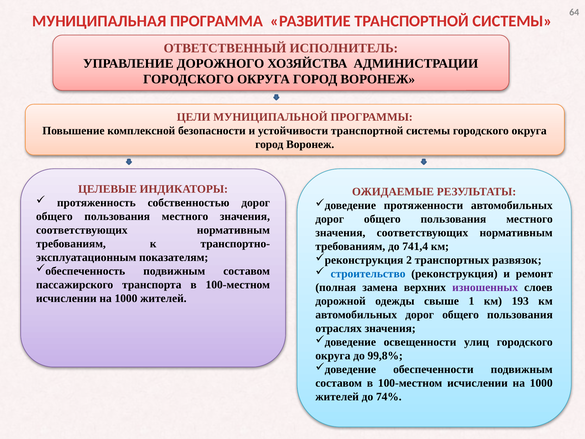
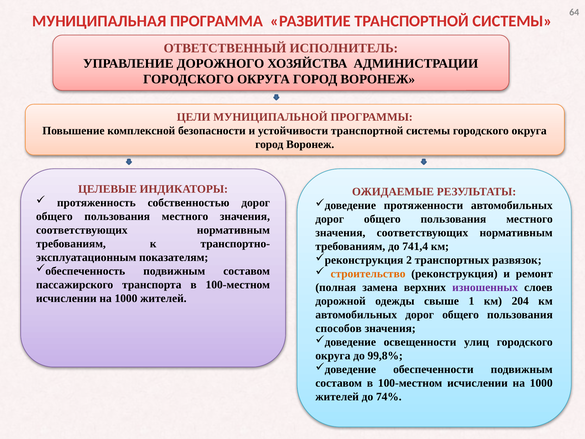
строительство colour: blue -> orange
193: 193 -> 204
отраслях: отраслях -> способов
